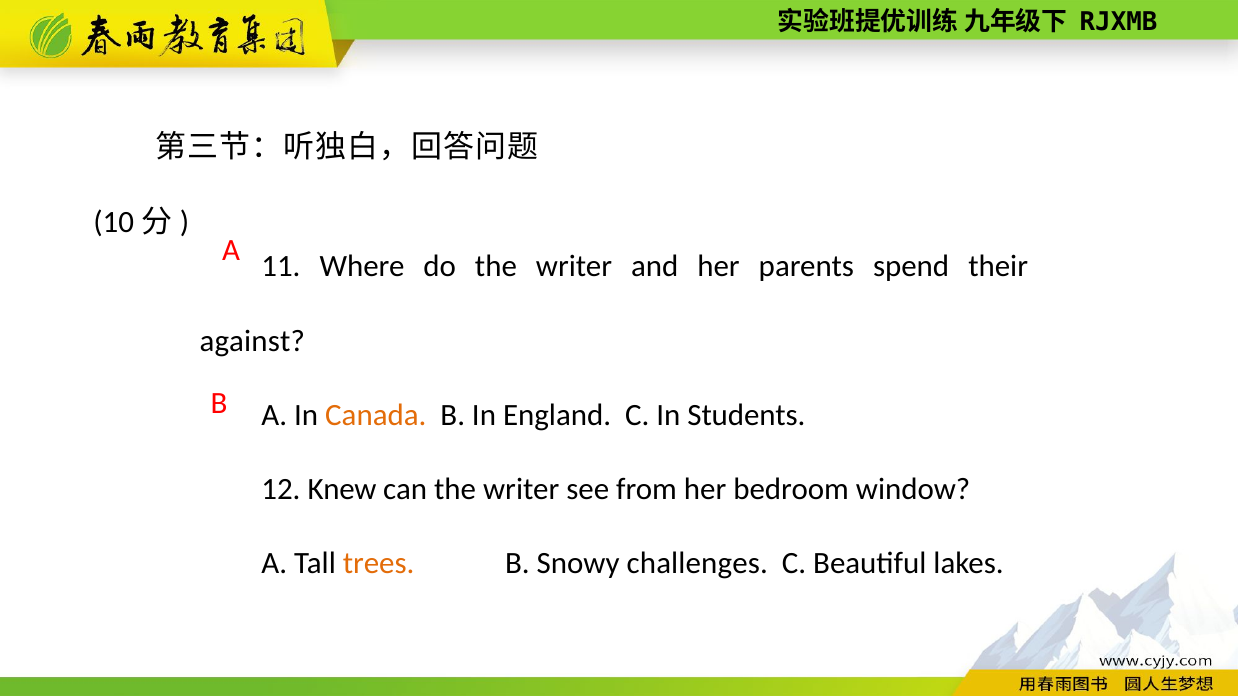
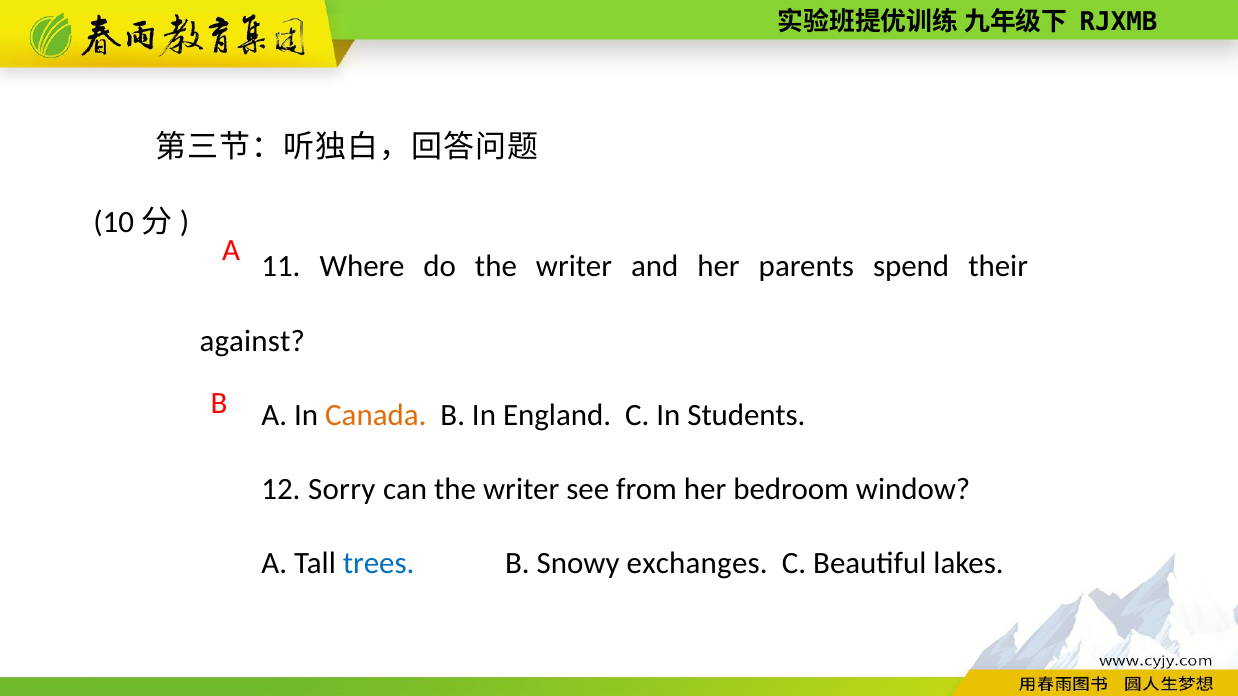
Knew: Knew -> Sorry
trees colour: orange -> blue
challenges: challenges -> exchanges
